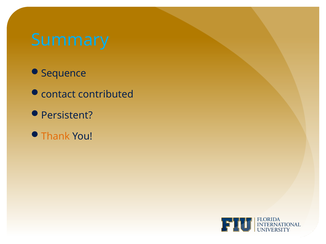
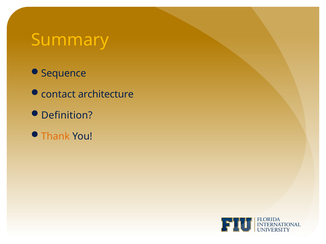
Summary colour: light blue -> yellow
contributed: contributed -> architecture
Persistent: Persistent -> Definition
